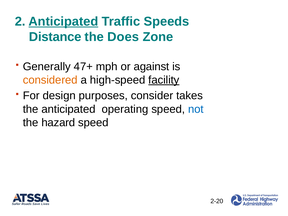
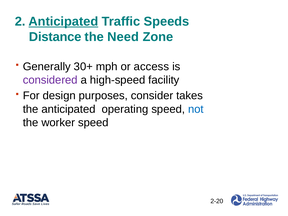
Does: Does -> Need
47+: 47+ -> 30+
against: against -> access
considered colour: orange -> purple
facility underline: present -> none
hazard: hazard -> worker
